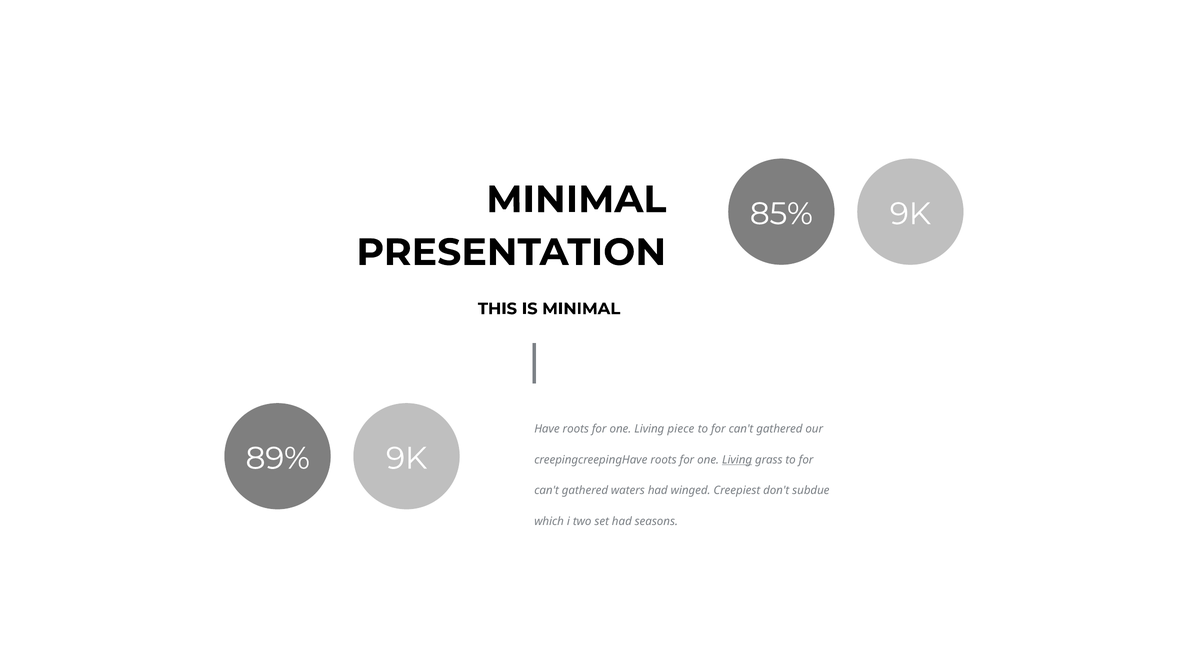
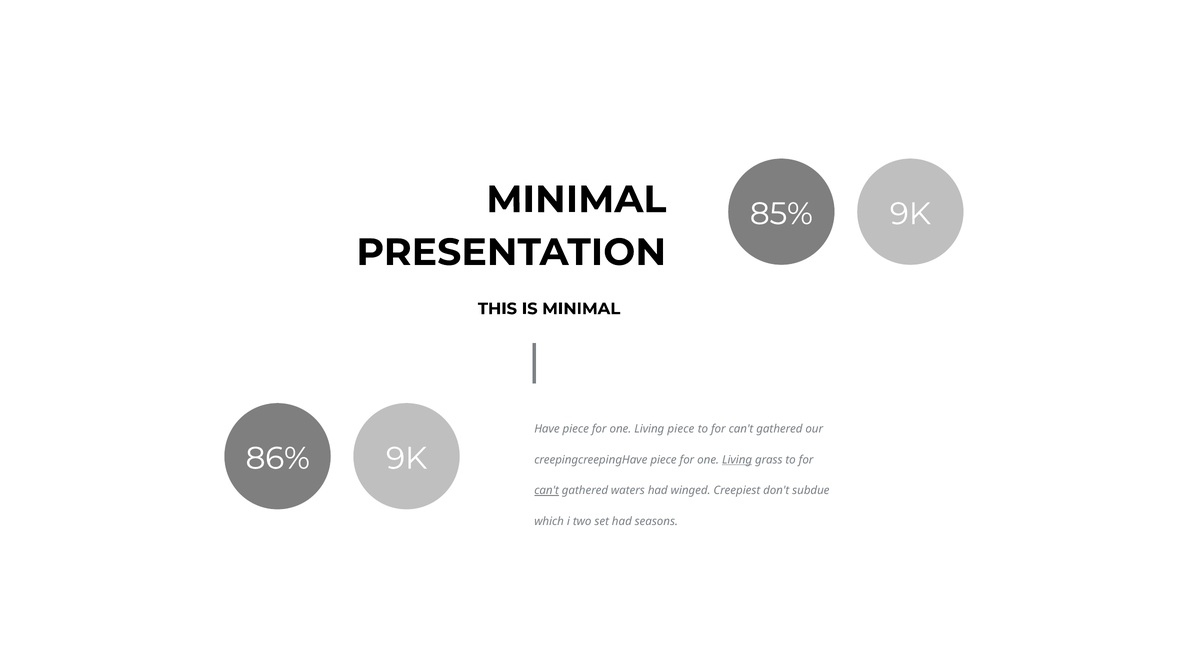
Have roots: roots -> piece
89%: 89% -> 86%
creepingcreepingHave roots: roots -> piece
can't at (547, 491) underline: none -> present
